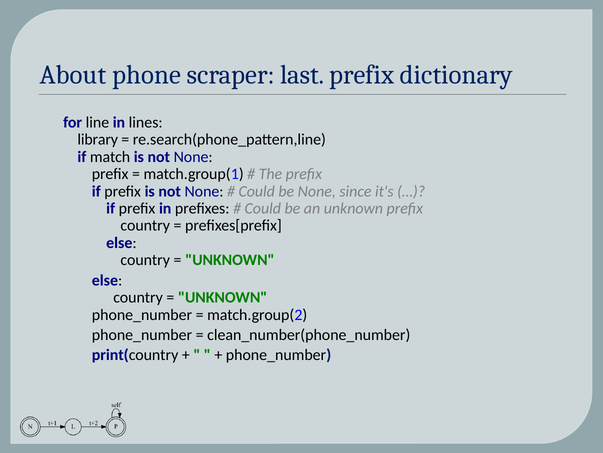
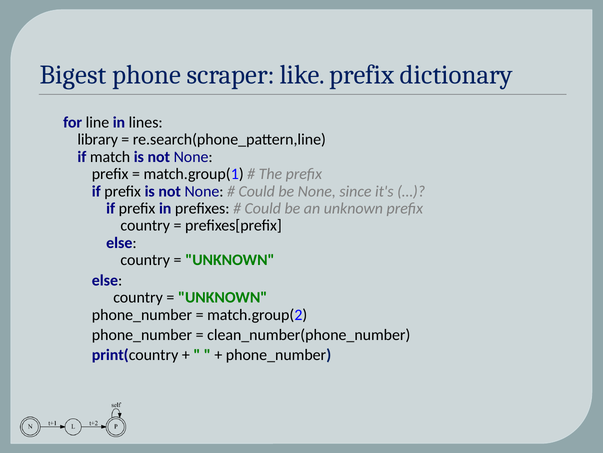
About: About -> Bigest
last: last -> like
